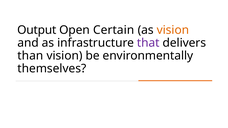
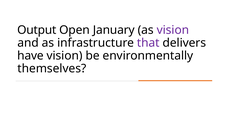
Certain: Certain -> January
vision at (173, 30) colour: orange -> purple
than: than -> have
